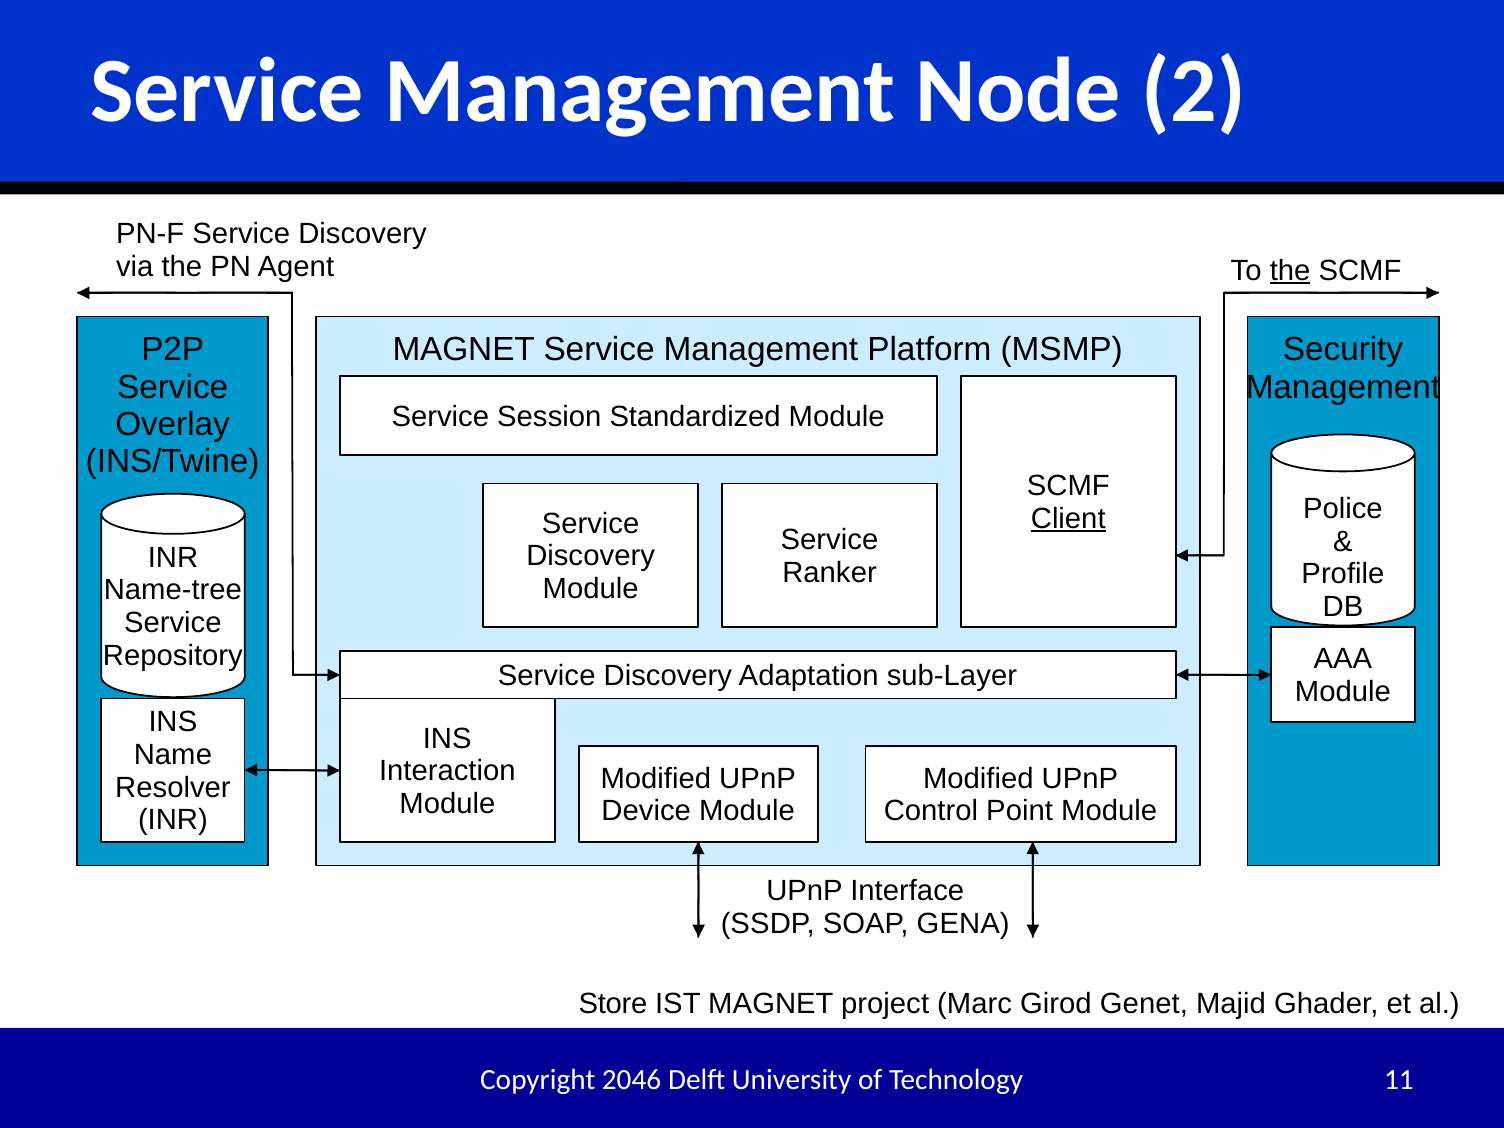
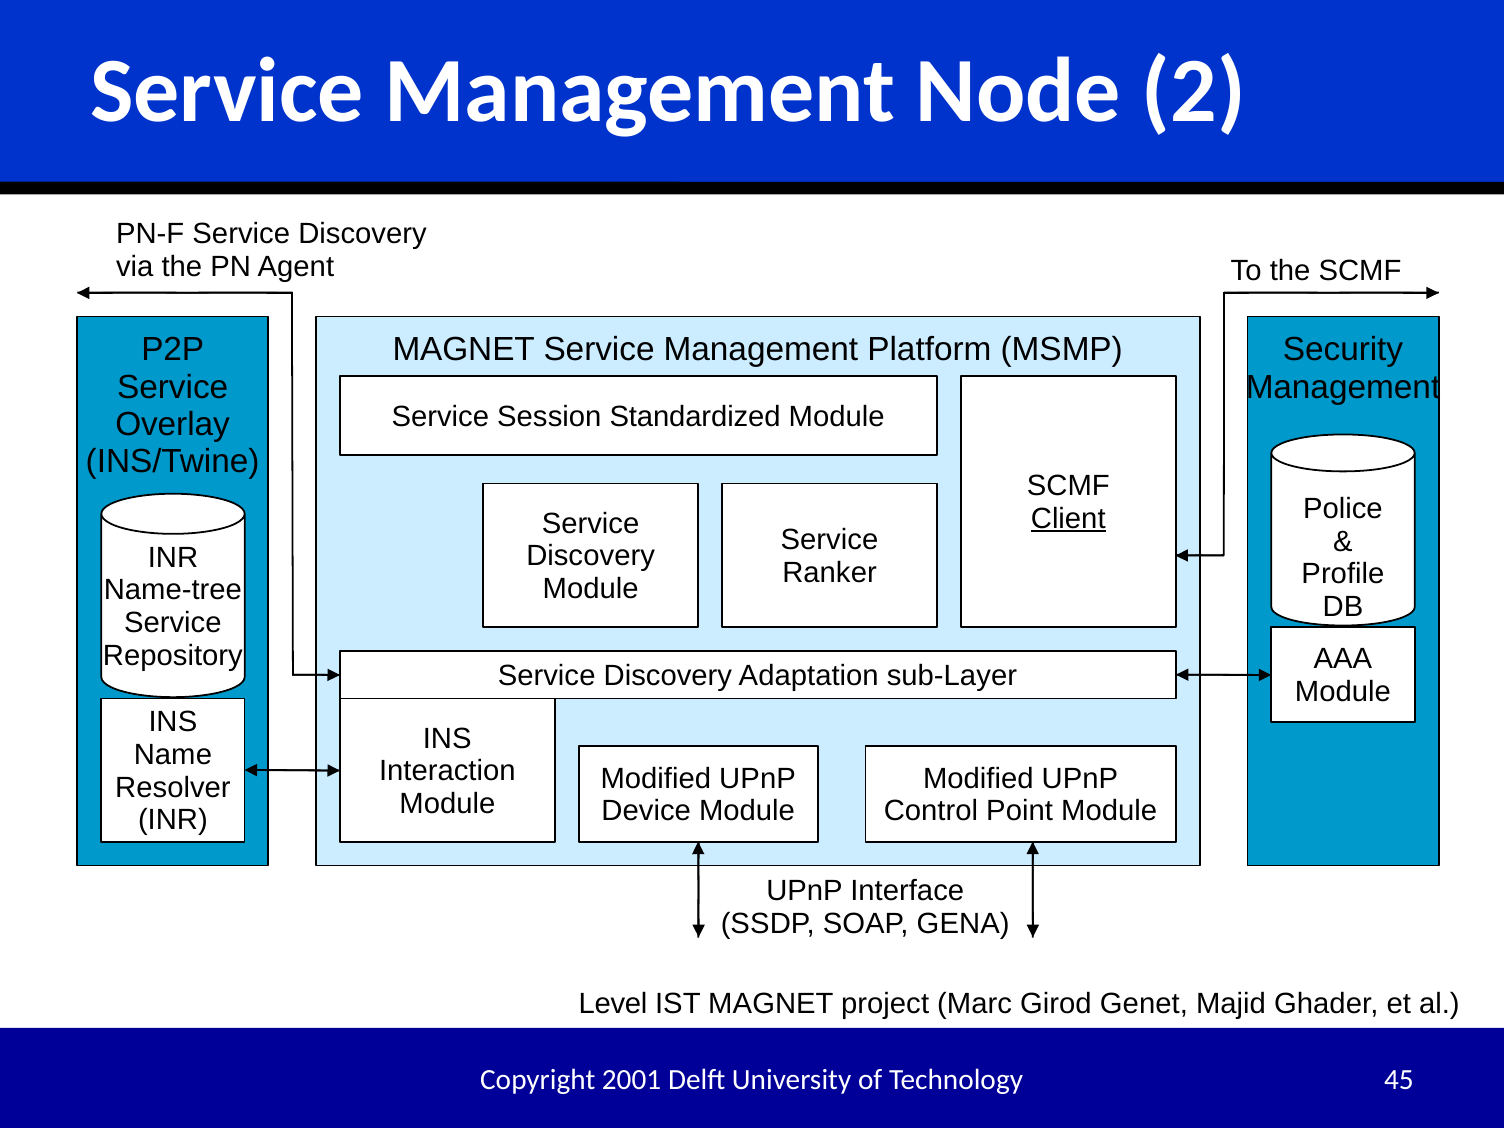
the at (1290, 271) underline: present -> none
Store: Store -> Level
2046: 2046 -> 2001
11: 11 -> 45
